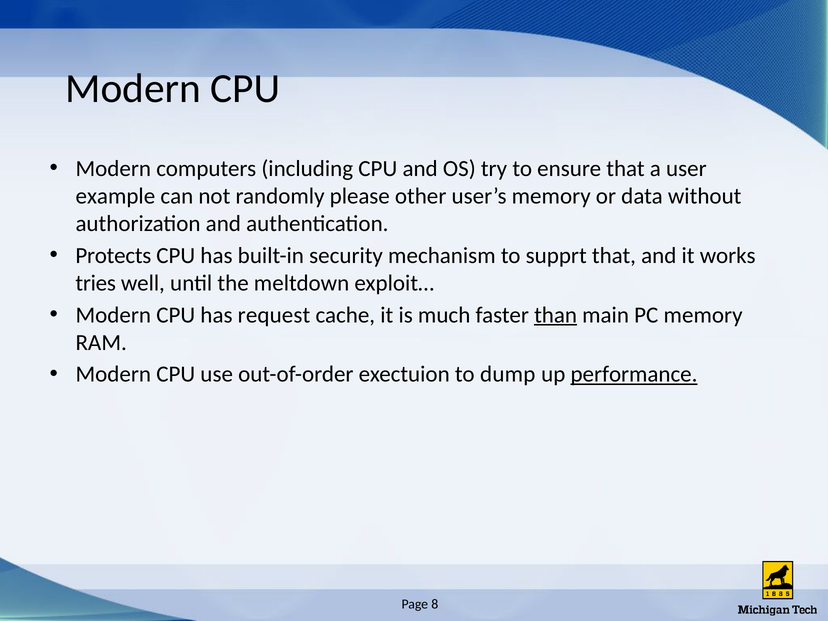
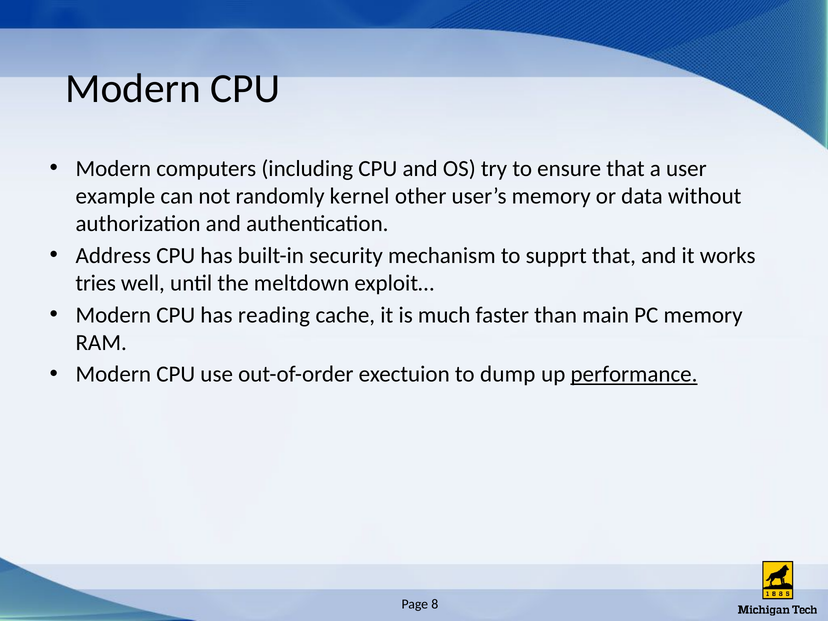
please: please -> kernel
Protects: Protects -> Address
request: request -> reading
than underline: present -> none
